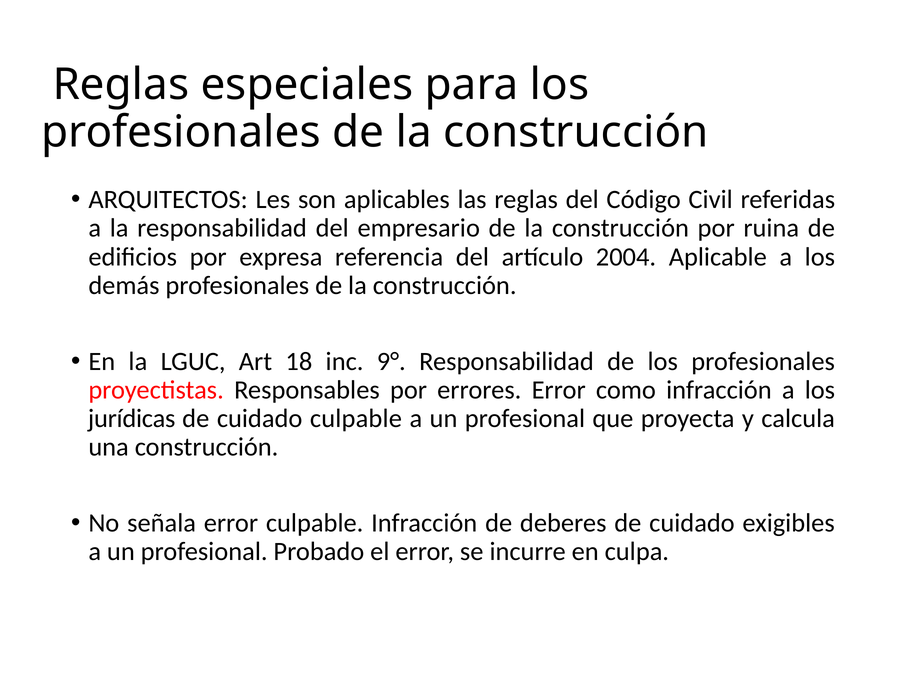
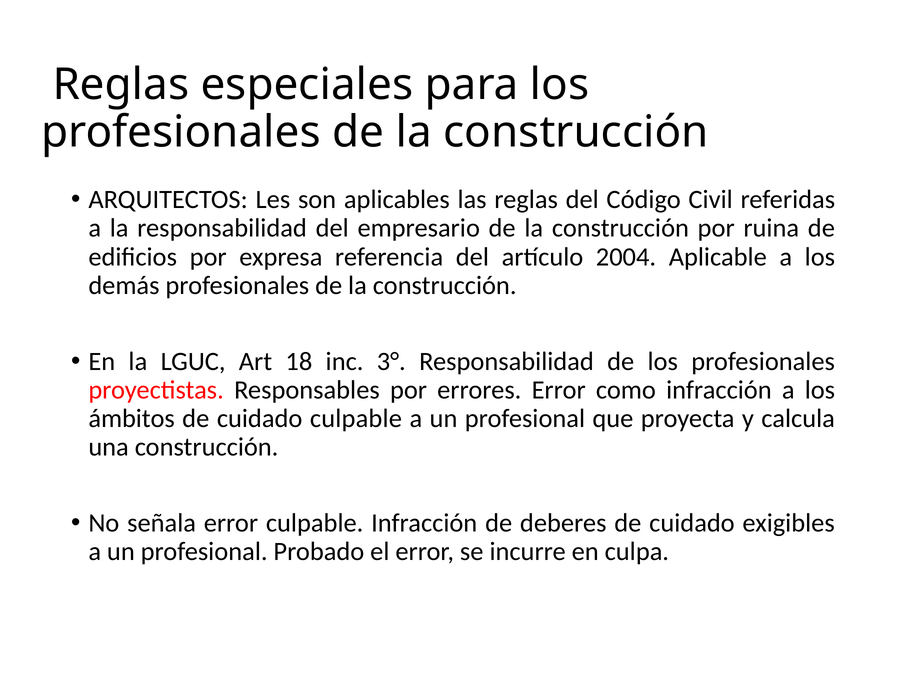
9°: 9° -> 3°
jurídicas: jurídicas -> ámbitos
